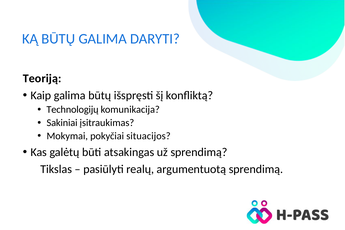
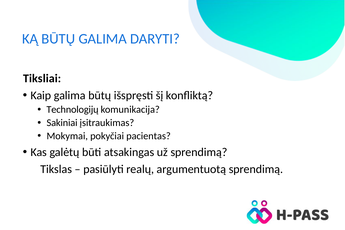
Teoriją: Teoriją -> Tiksliai
situacijos: situacijos -> pacientas
